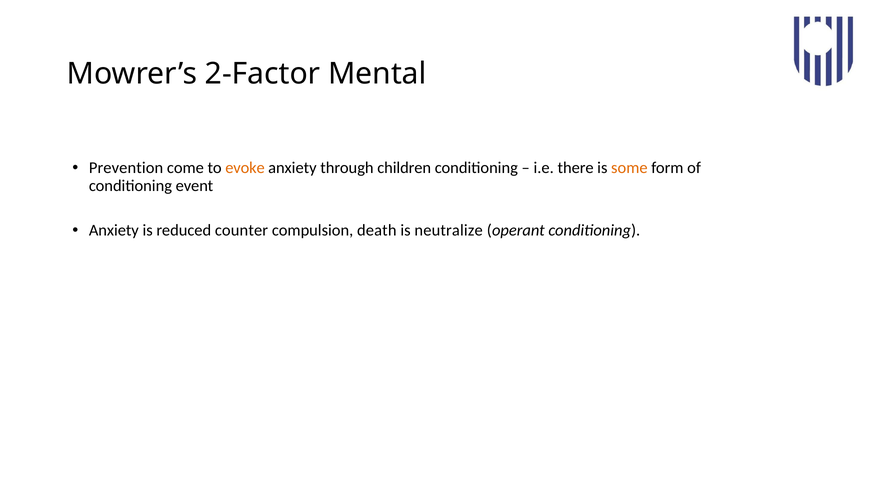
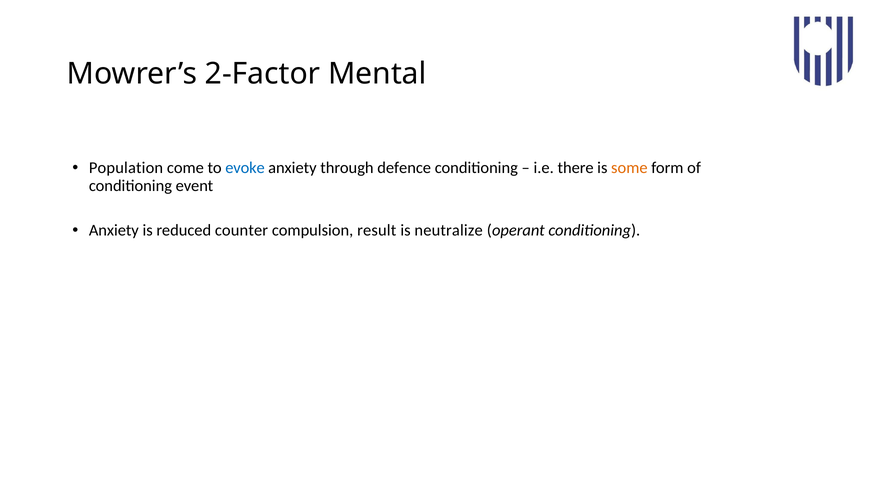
Prevention: Prevention -> Population
evoke colour: orange -> blue
children: children -> defence
death: death -> result
